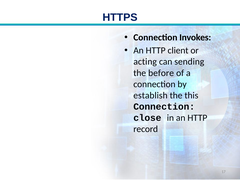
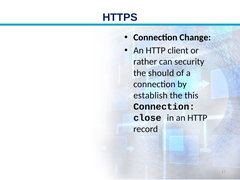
Invokes: Invokes -> Change
acting: acting -> rather
sending: sending -> security
before: before -> should
